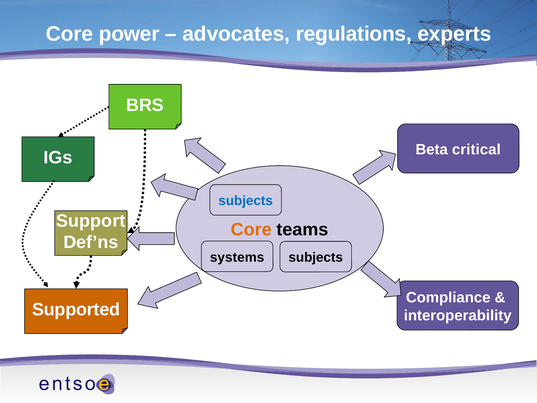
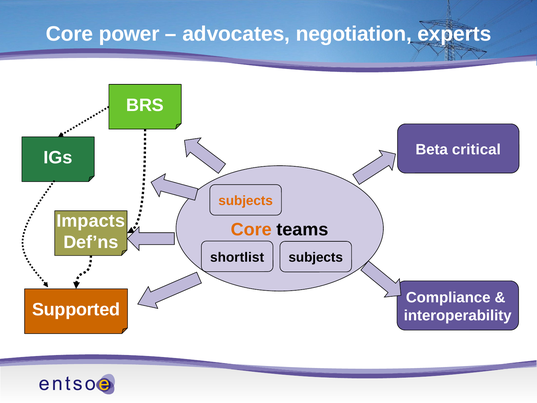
regulations: regulations -> negotiation
subjects at (246, 201) colour: blue -> orange
Support: Support -> Impacts
systems: systems -> shortlist
